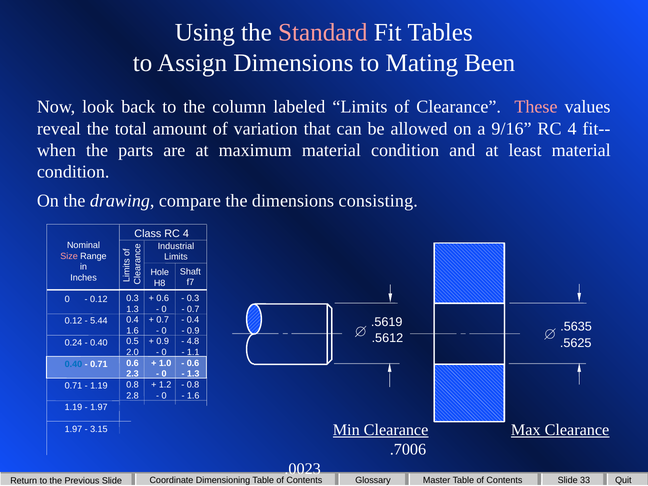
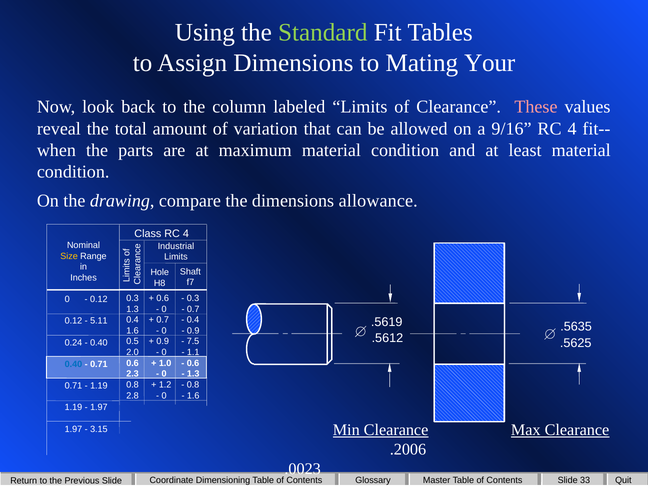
Standard colour: pink -> light green
Been: Been -> Your
consisting: consisting -> allowance
Size colour: pink -> yellow
5.44: 5.44 -> 5.11
4.8: 4.8 -> 7.5
.7006: .7006 -> .2006
